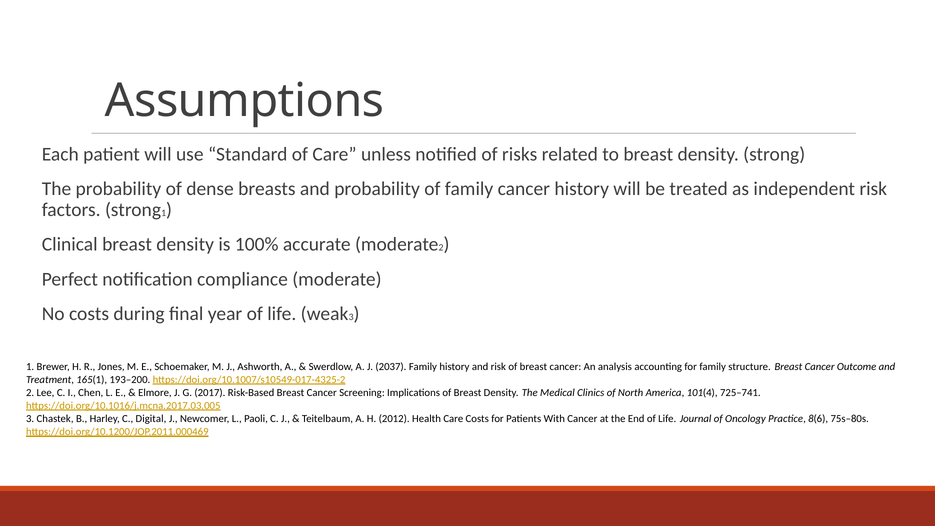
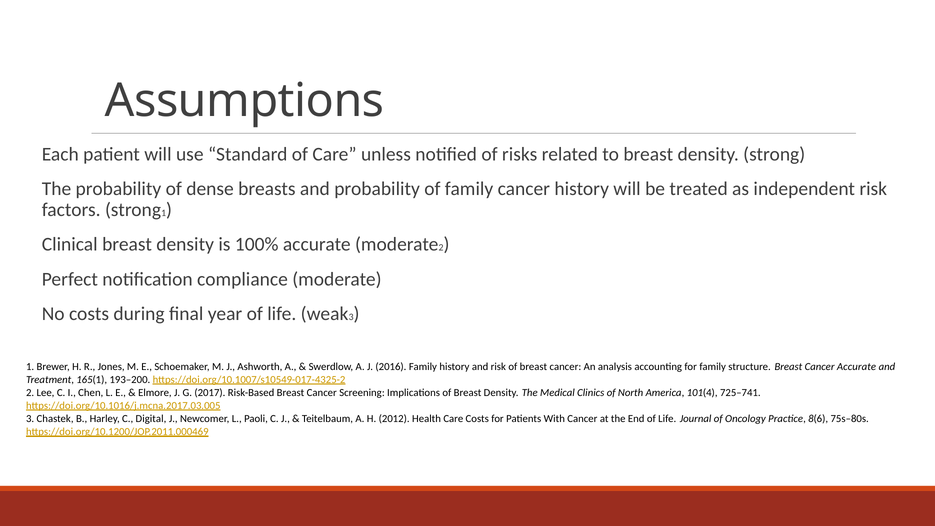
2037: 2037 -> 2016
Cancer Outcome: Outcome -> Accurate
